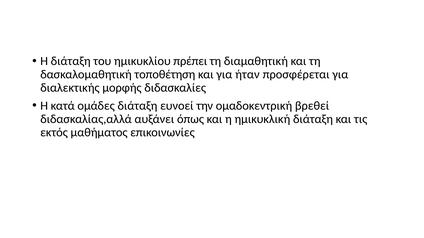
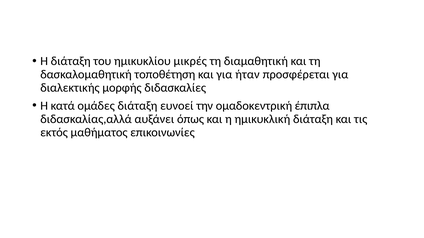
πρέπει: πρέπει -> μικρές
βρεθεί: βρεθεί -> έπιπλα
